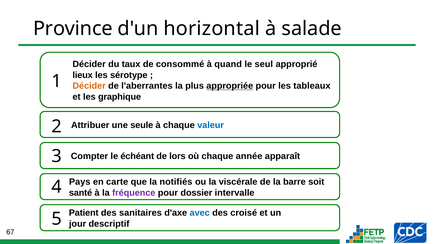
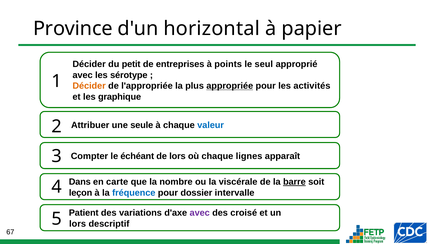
salade: salade -> papier
taux: taux -> petit
consommé: consommé -> entreprises
quand: quand -> points
lieux at (83, 75): lieux -> avec
l'aberrantes: l'aberrantes -> l'appropriée
tableaux: tableaux -> activités
année: année -> lignes
Pays: Pays -> Dans
notifiés: notifiés -> nombre
barre underline: none -> present
santé: santé -> leçon
fréquence colour: purple -> blue
sanitaires: sanitaires -> variations
avec at (200, 213) colour: blue -> purple
jour at (78, 224): jour -> lors
